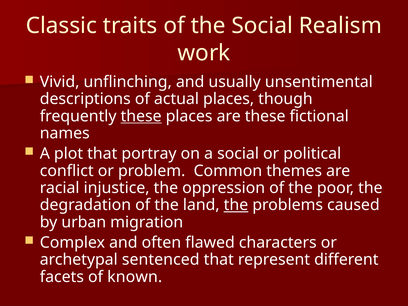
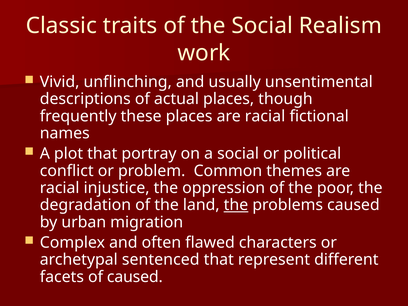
these at (141, 116) underline: present -> none
places are these: these -> racial
of known: known -> caused
